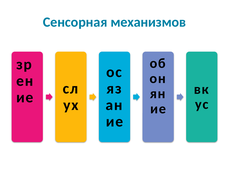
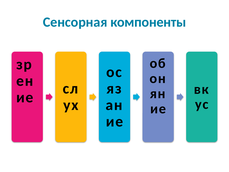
механизмов: механизмов -> компоненты
